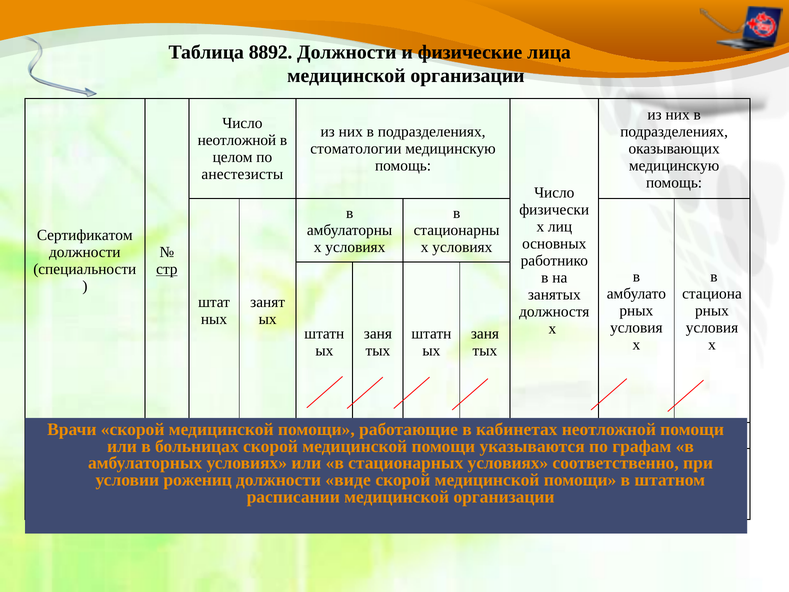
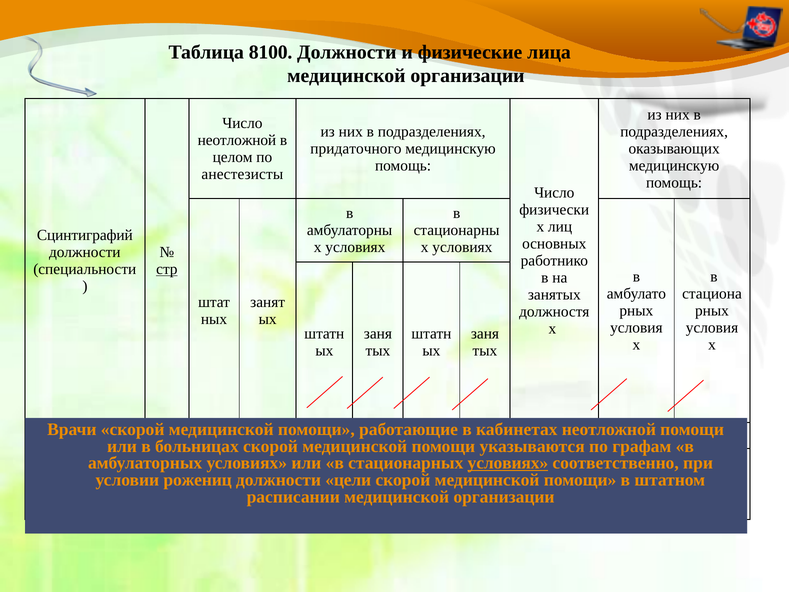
8892: 8892 -> 8100
стоматологии: стоматологии -> придаточного
Сертификатом: Сертификатом -> Cцинтиграфий
условиях at (508, 463) underline: none -> present
виде: виде -> цели
